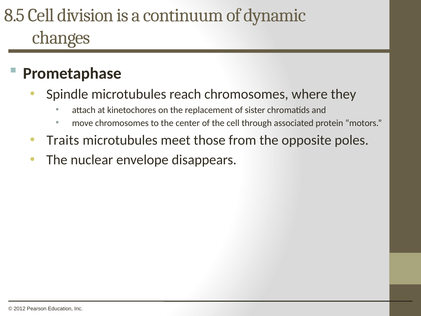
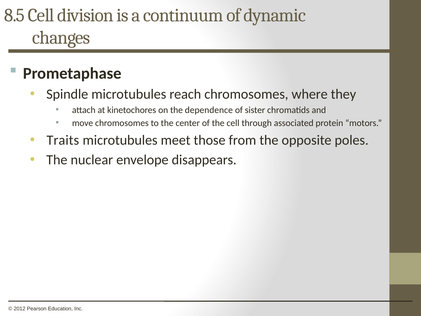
replacement: replacement -> dependence
